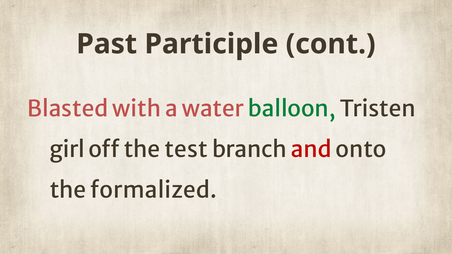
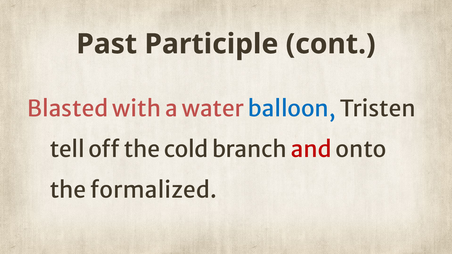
balloon colour: green -> blue
girl: girl -> tell
test: test -> cold
